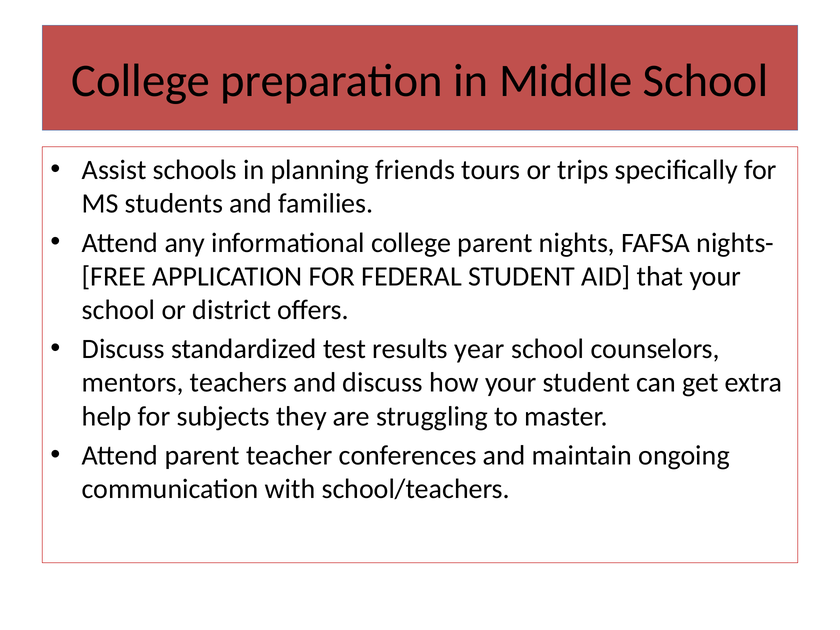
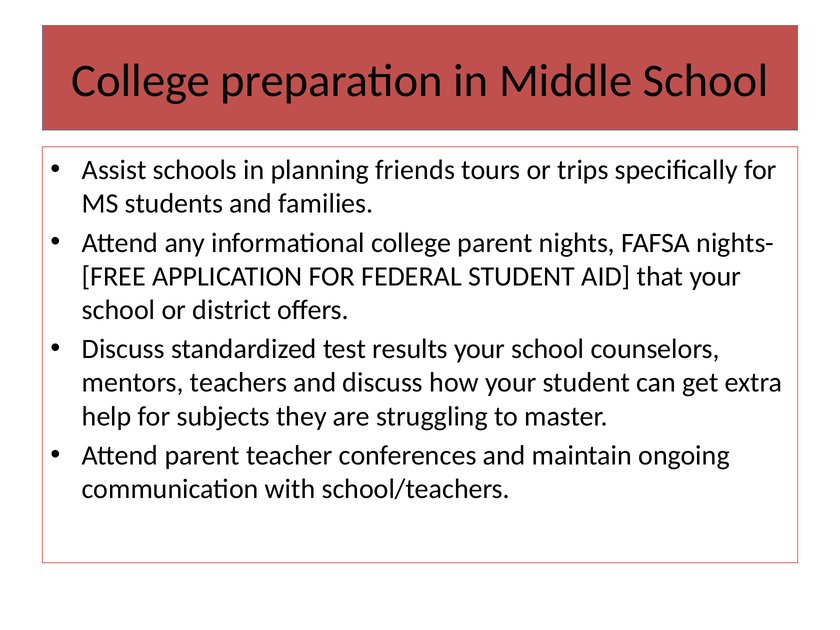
results year: year -> your
